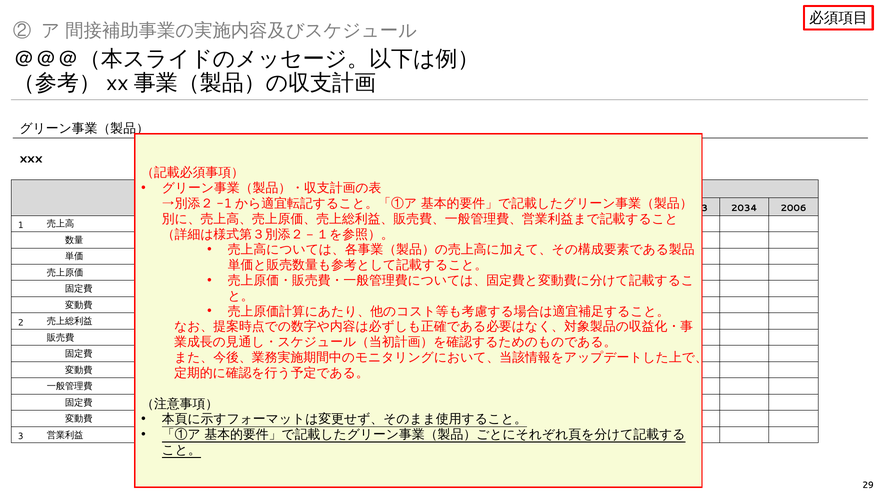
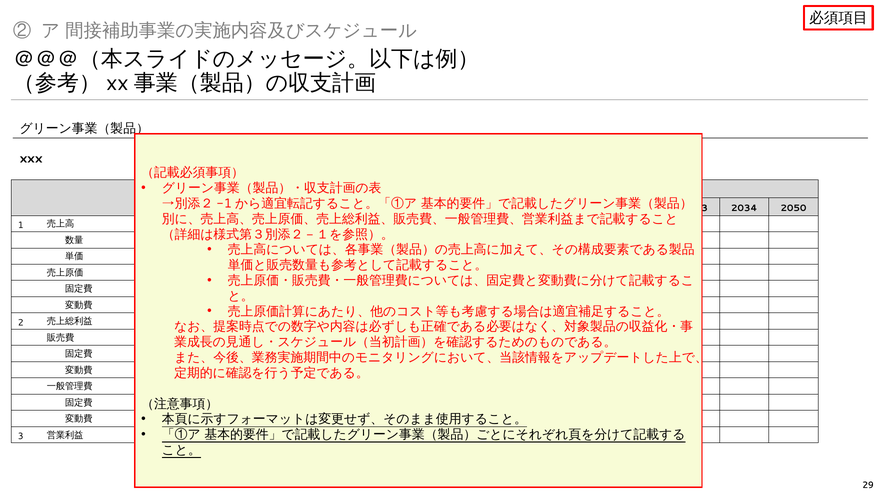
2006: 2006 -> 2050
